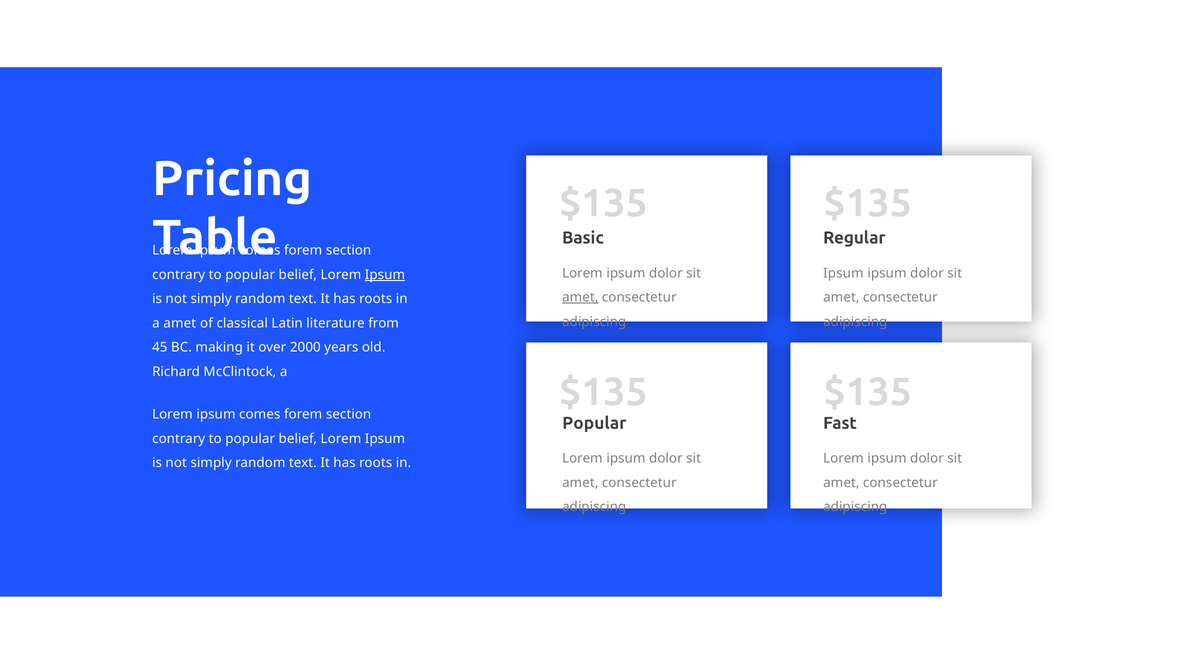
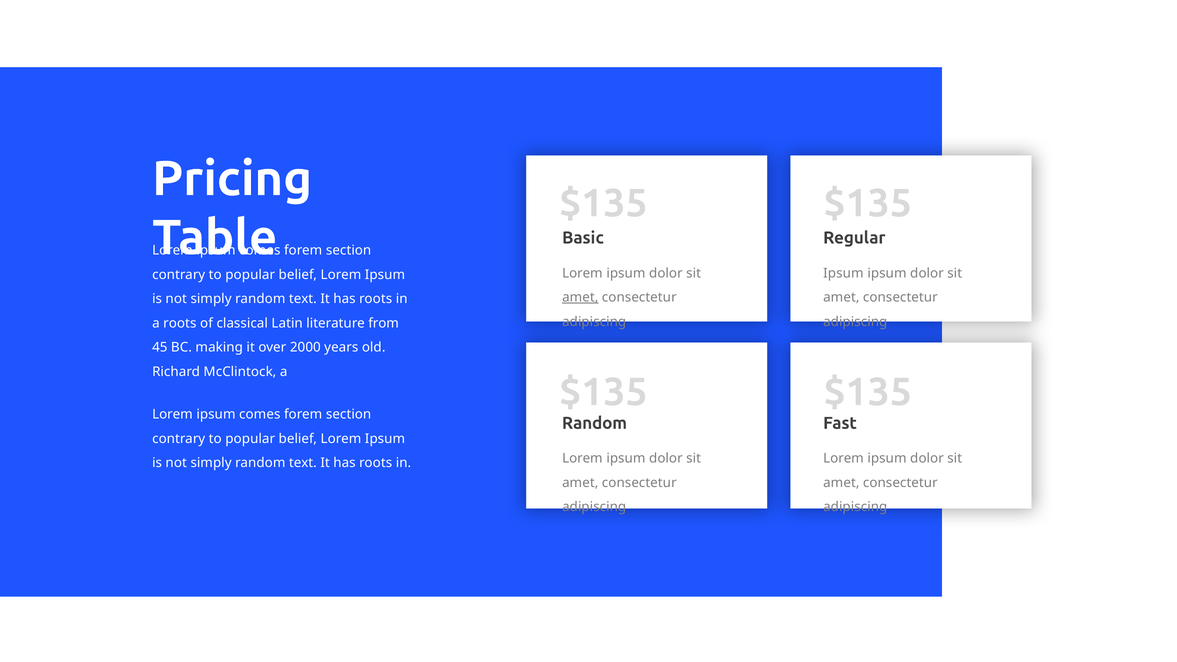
Ipsum at (385, 275) underline: present -> none
a amet: amet -> roots
Popular at (594, 423): Popular -> Random
